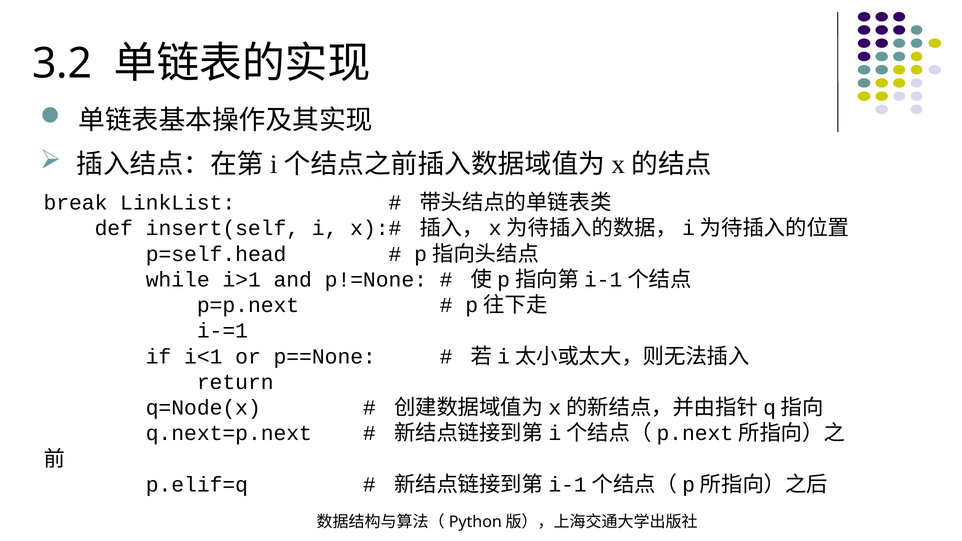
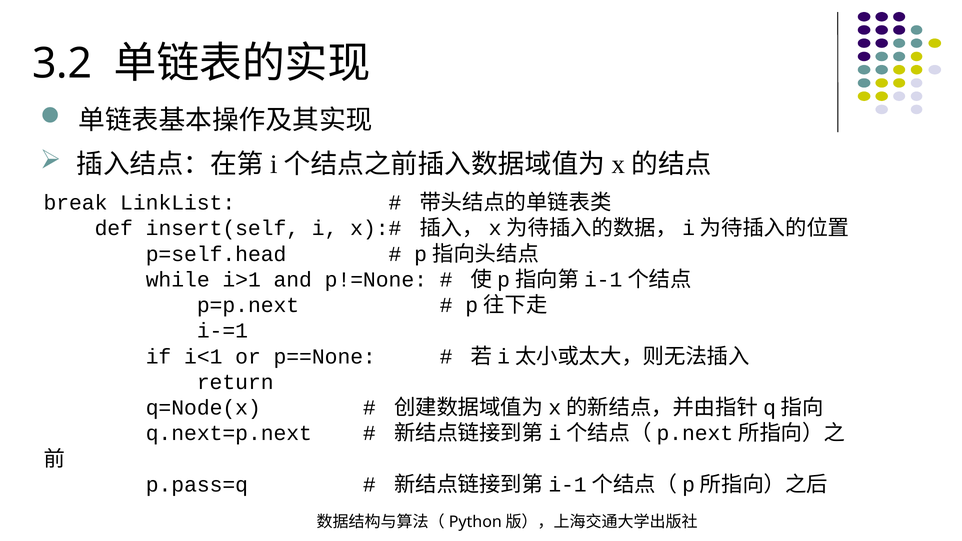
p.elif=q: p.elif=q -> p.pass=q
